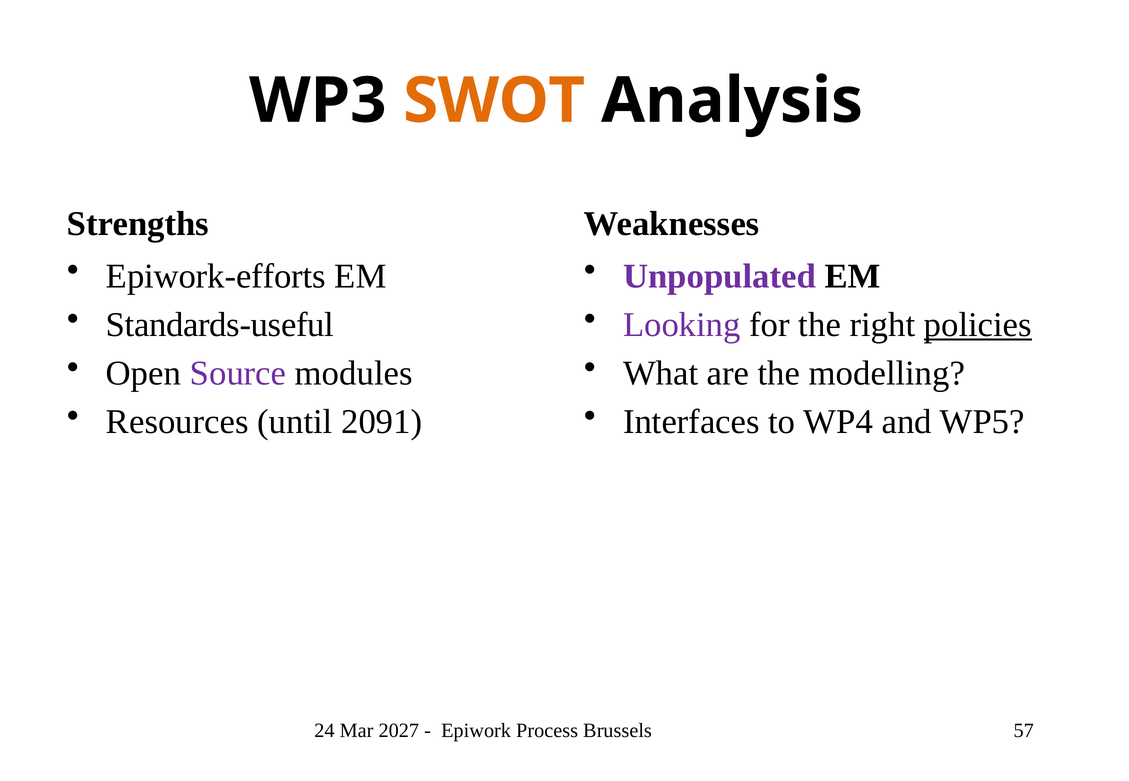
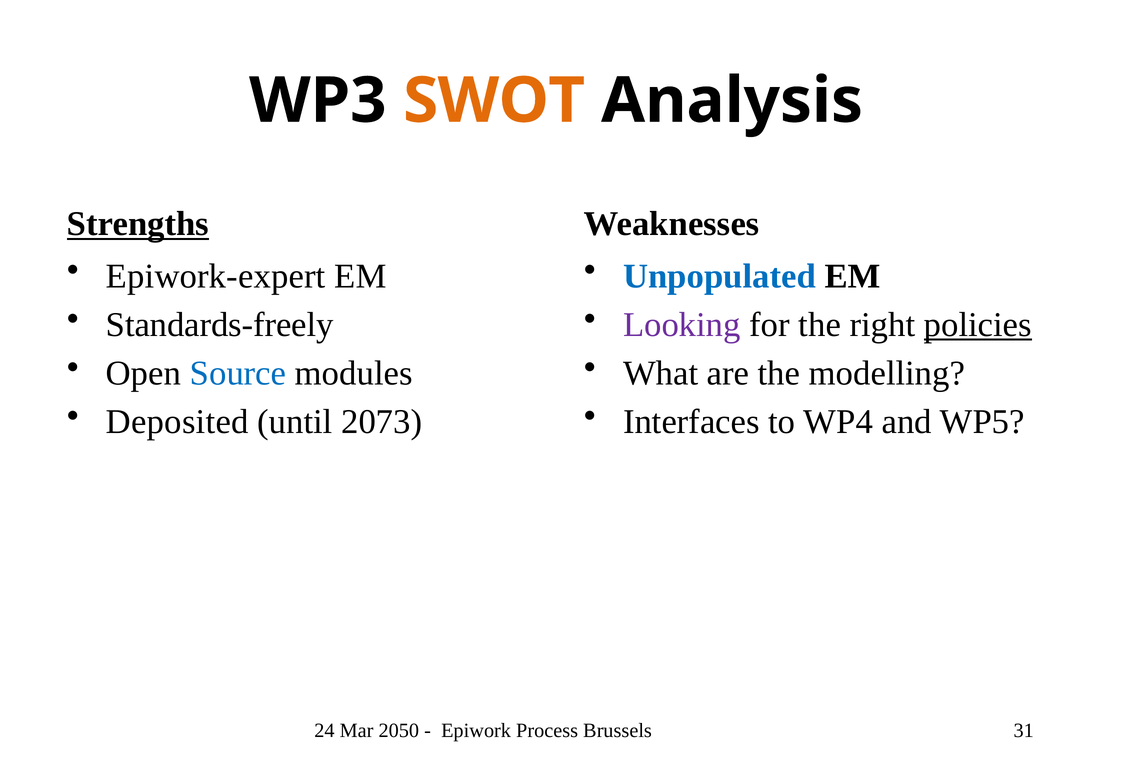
Strengths underline: none -> present
Epiwork-efforts: Epiwork-efforts -> Epiwork-expert
Unpopulated colour: purple -> blue
Standards-useful: Standards-useful -> Standards-freely
Source colour: purple -> blue
Resources: Resources -> Deposited
2091: 2091 -> 2073
2027: 2027 -> 2050
57: 57 -> 31
